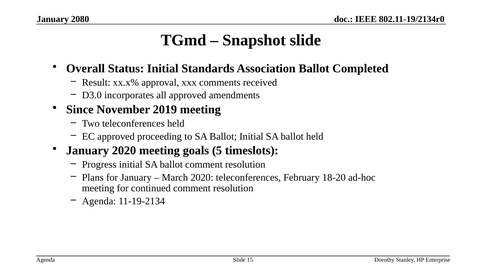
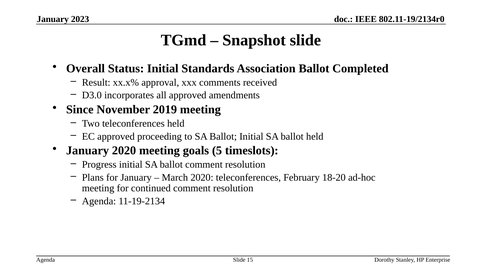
2080: 2080 -> 2023
